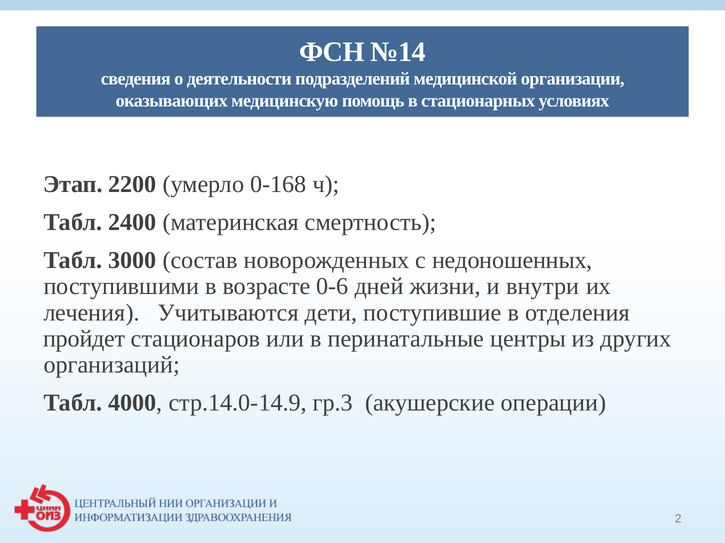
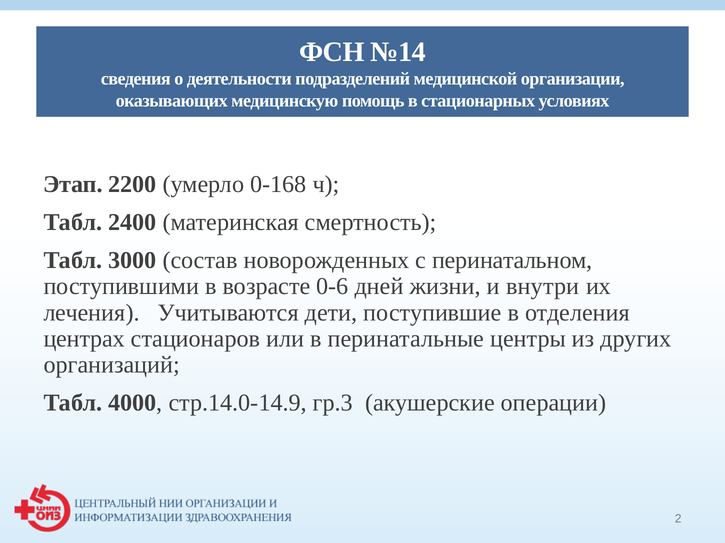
недоношенных: недоношенных -> перинатальном
пройдет: пройдет -> центрах
